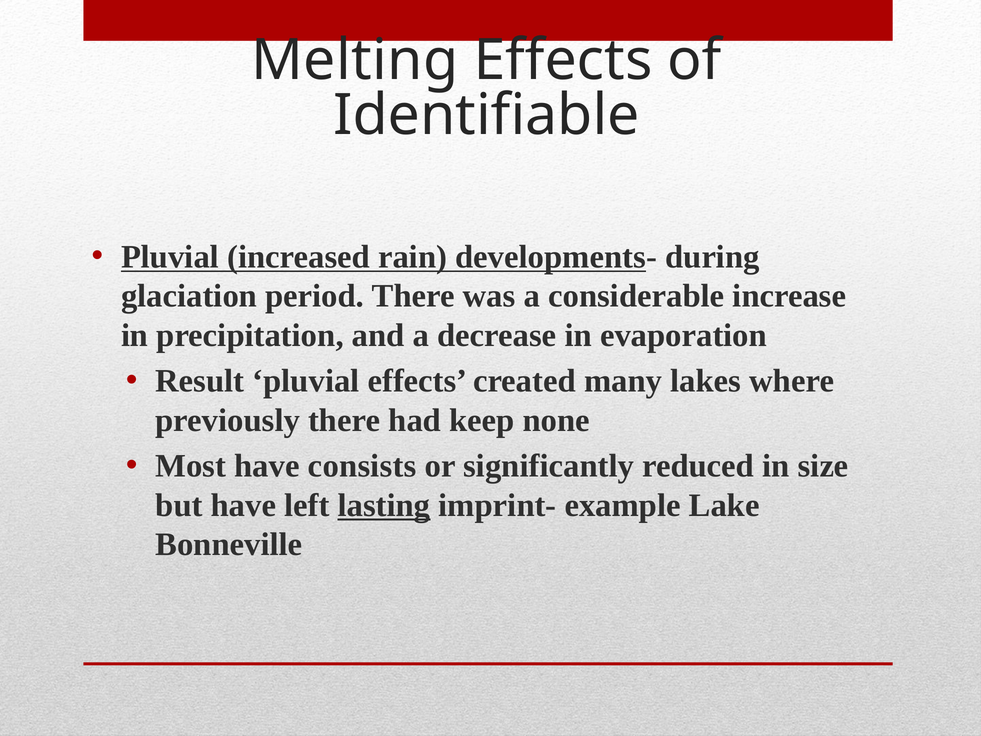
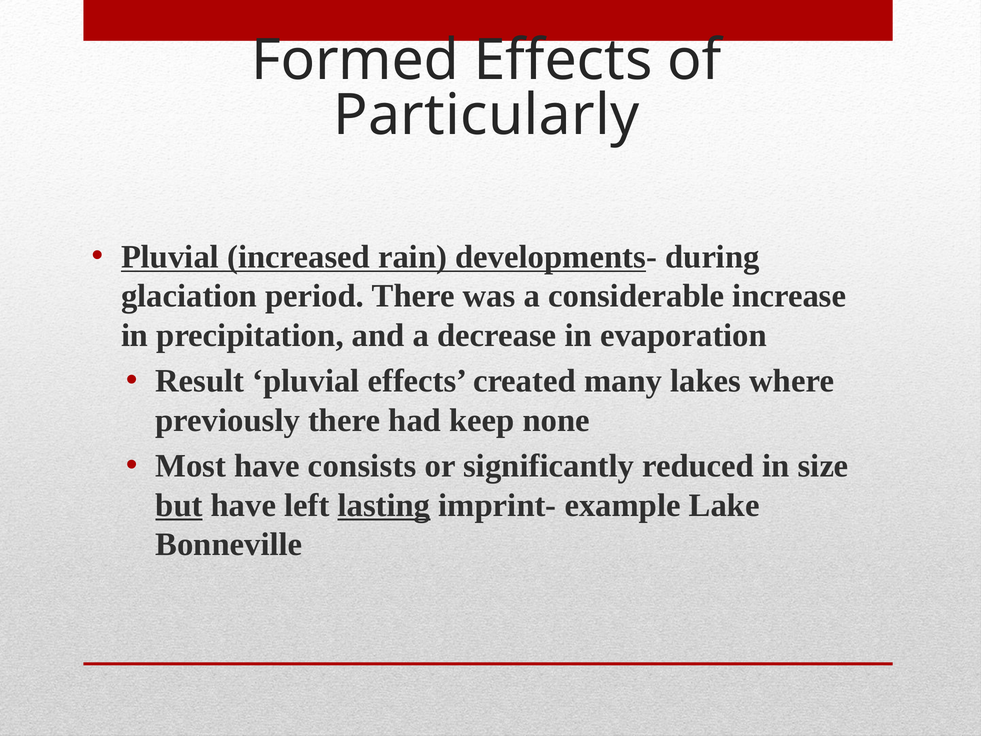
Melting: Melting -> Formed
Identifiable: Identifiable -> Particularly
but underline: none -> present
